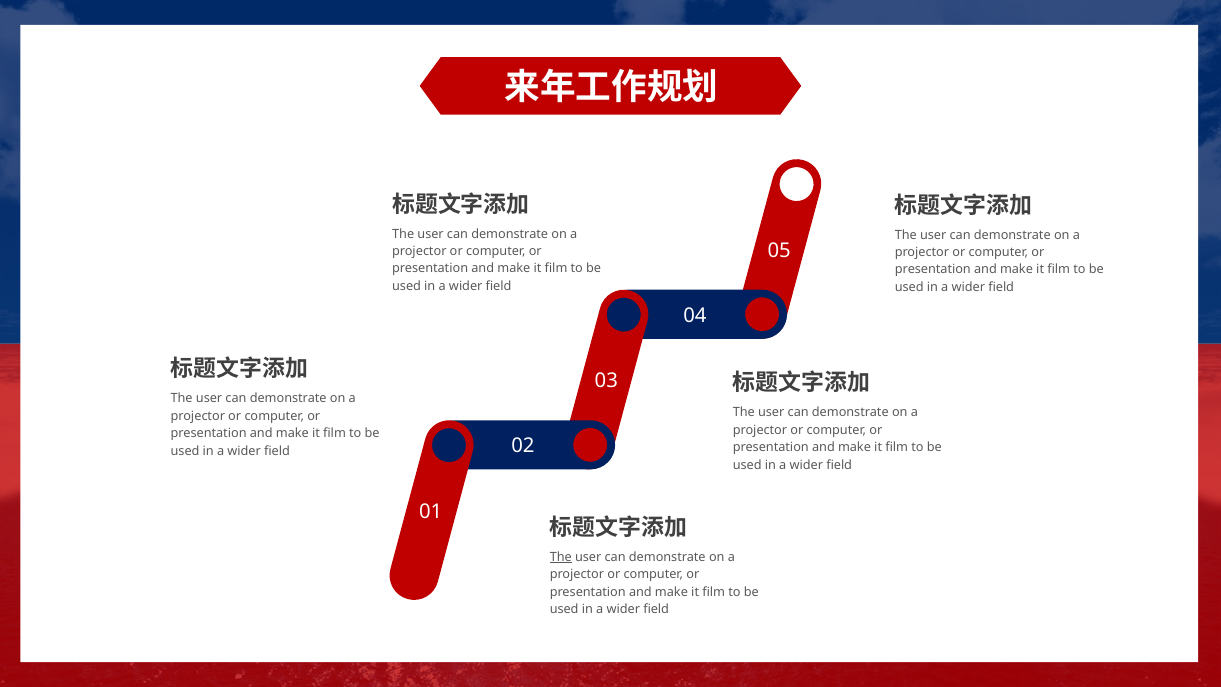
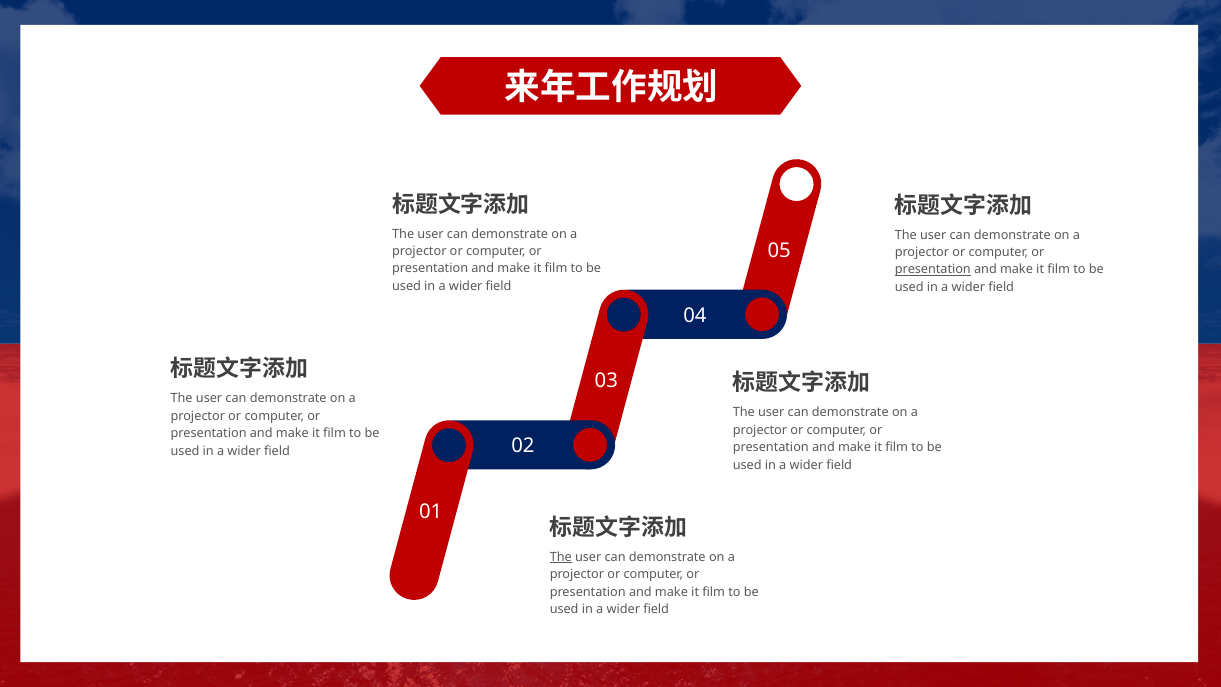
presentation at (933, 270) underline: none -> present
